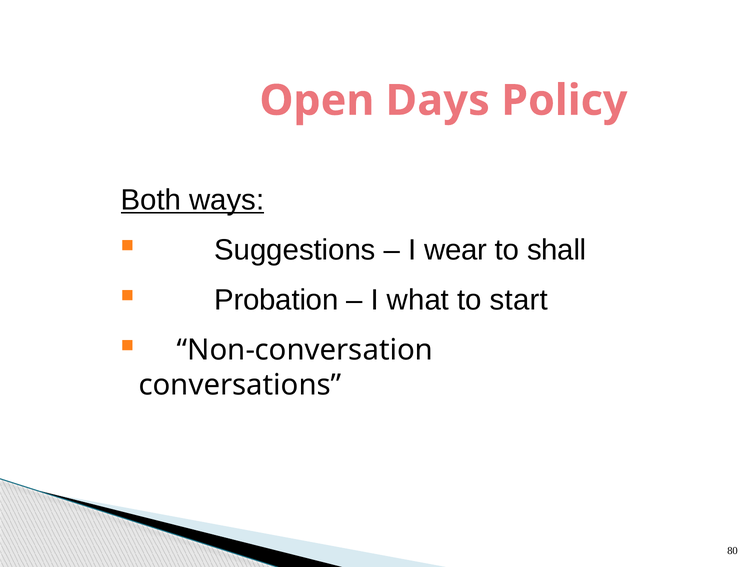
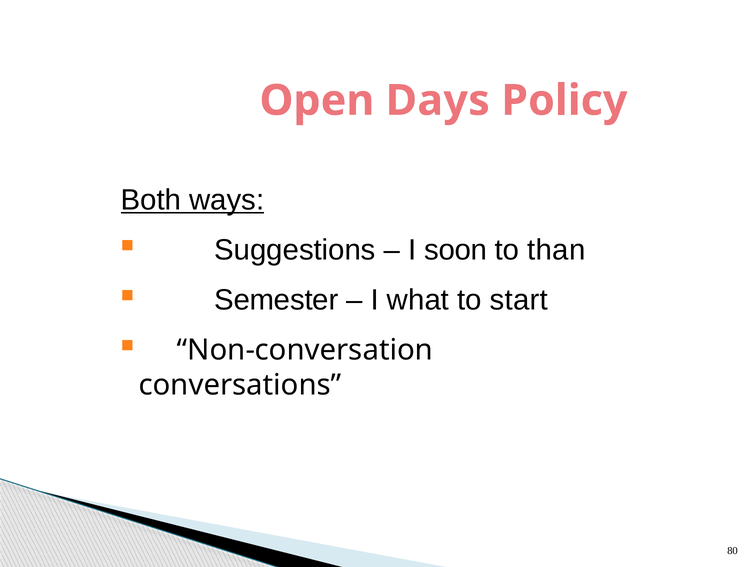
wear: wear -> soon
shall: shall -> than
Probation: Probation -> Semester
